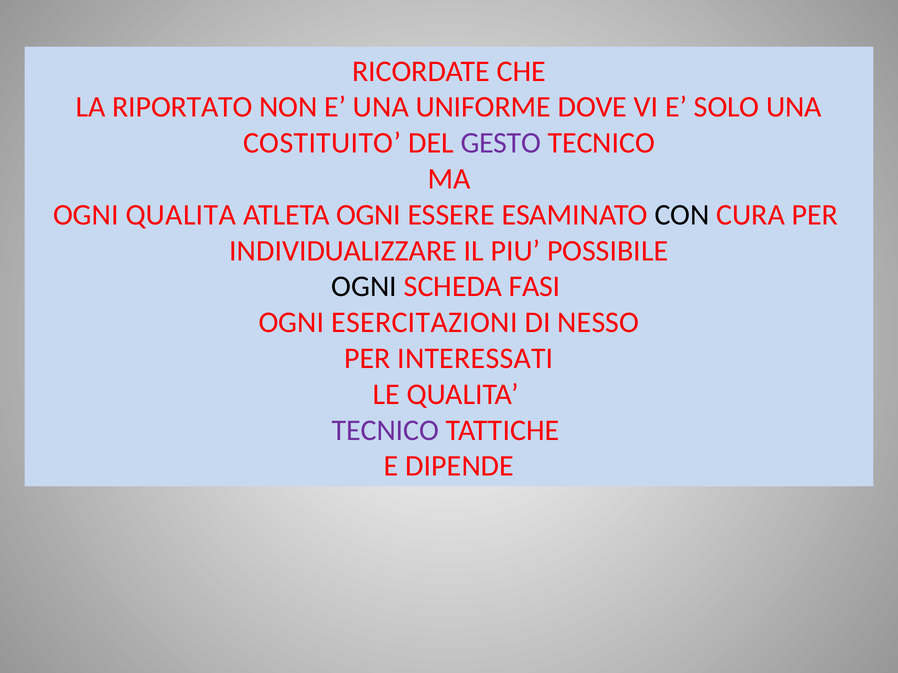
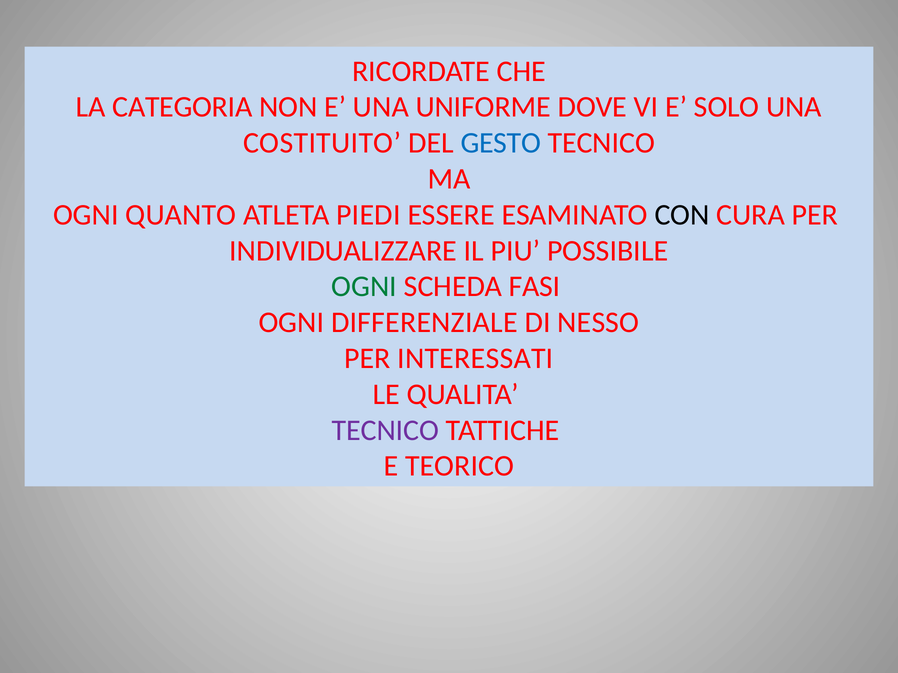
RIPORTATO: RIPORTATO -> CATEGORIA
GESTO colour: purple -> blue
OGNI QUALITA: QUALITA -> QUANTO
ATLETA OGNI: OGNI -> PIEDI
OGNI at (364, 287) colour: black -> green
ESERCITAZIONI: ESERCITAZIONI -> DIFFERENZIALE
DIPENDE: DIPENDE -> TEORICO
